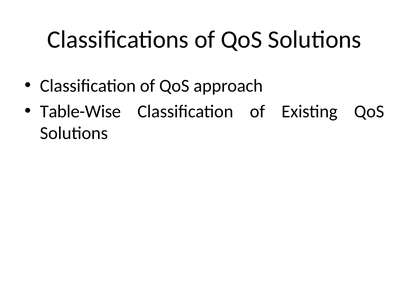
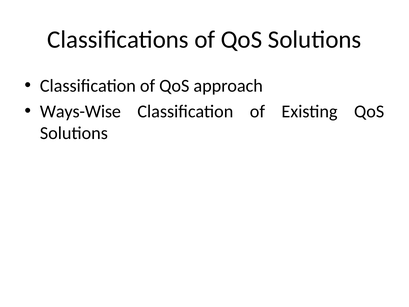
Table-Wise: Table-Wise -> Ways-Wise
